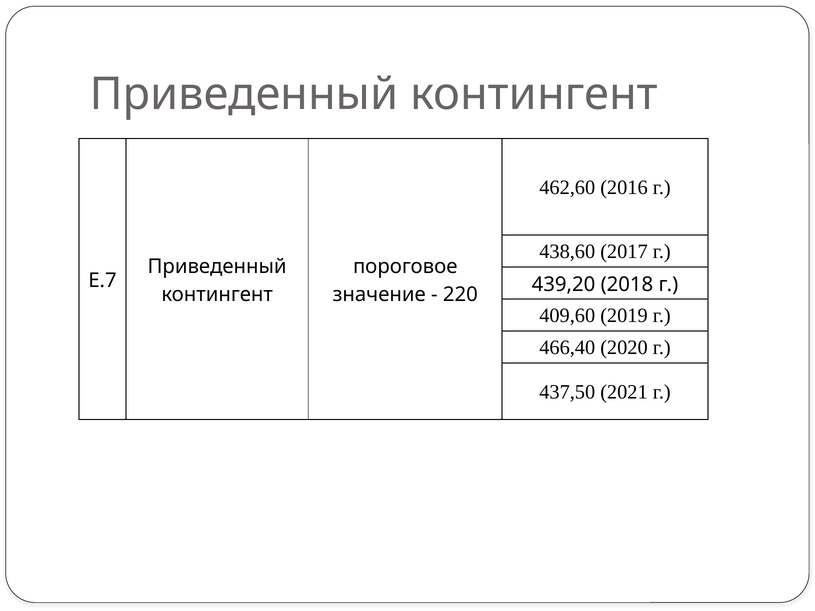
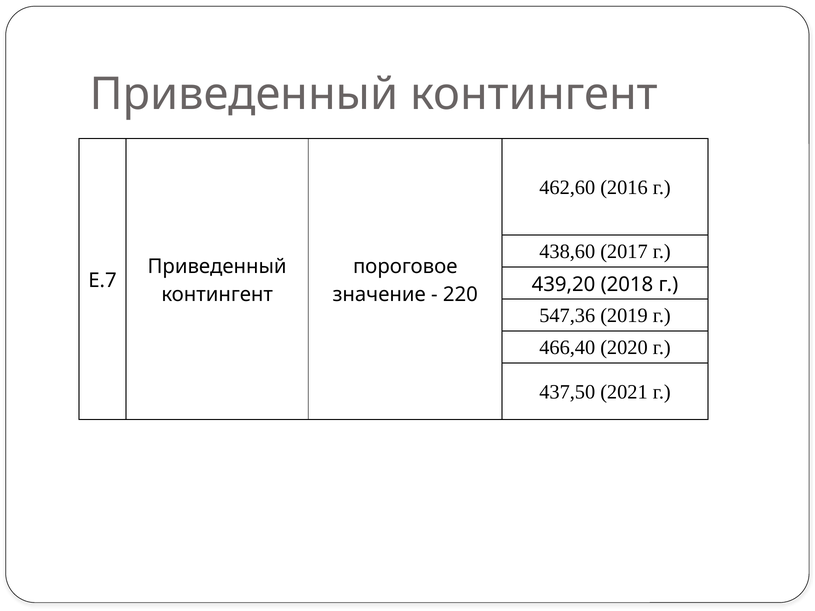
409,60: 409,60 -> 547,36
